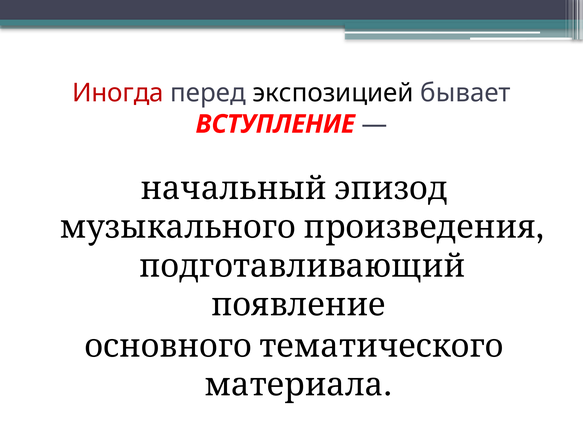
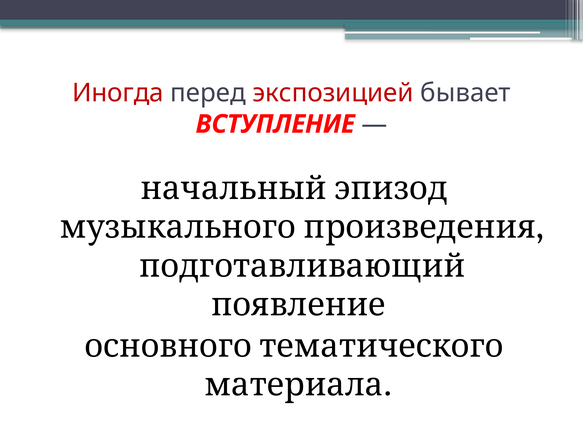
экспозицией colour: black -> red
